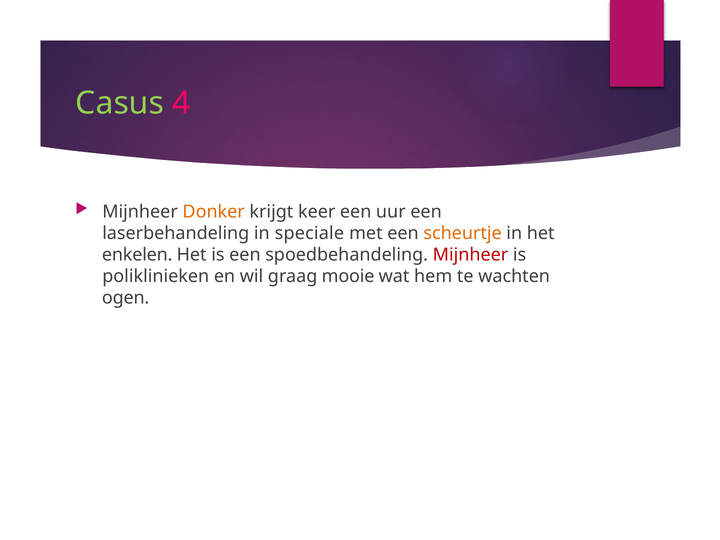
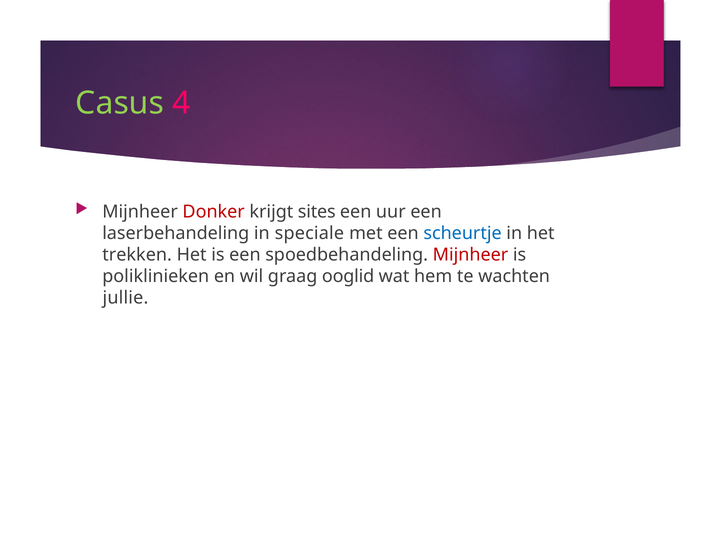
Donker colour: orange -> red
keer: keer -> sites
scheurtje colour: orange -> blue
enkelen: enkelen -> trekken
mooie: mooie -> ooglid
ogen: ogen -> jullie
